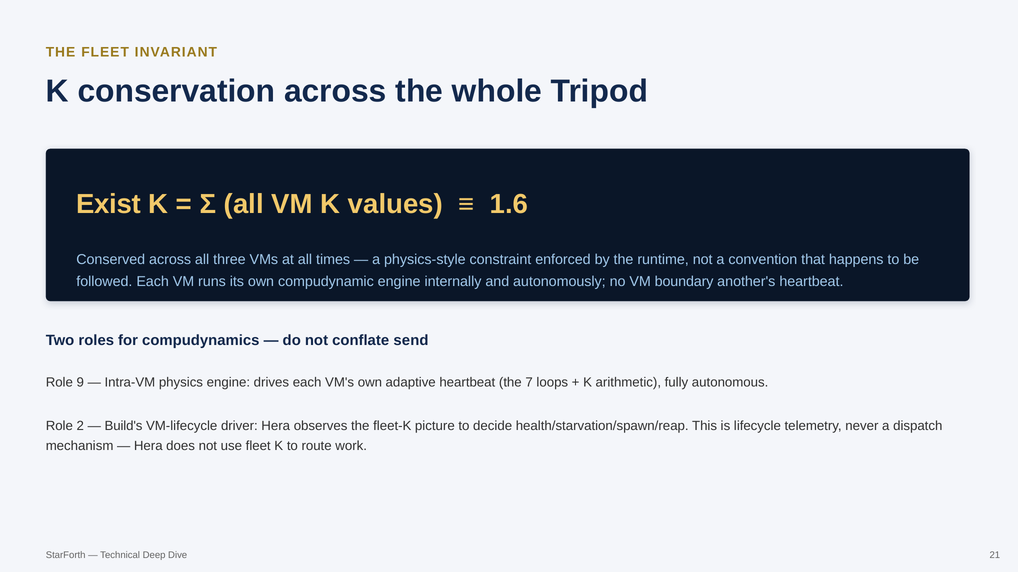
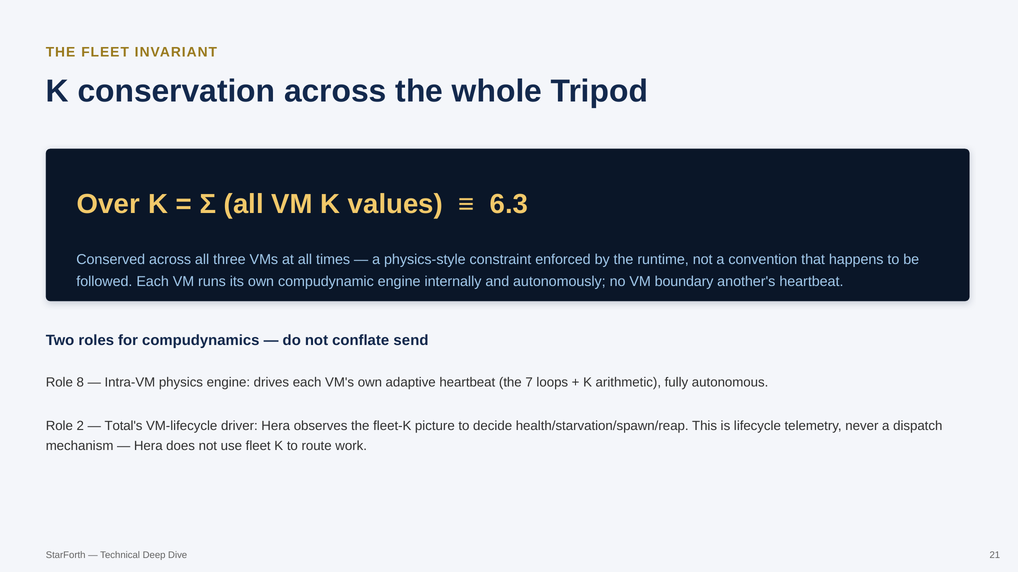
Exist: Exist -> Over
1.6: 1.6 -> 6.3
9: 9 -> 8
Build's: Build's -> Total's
